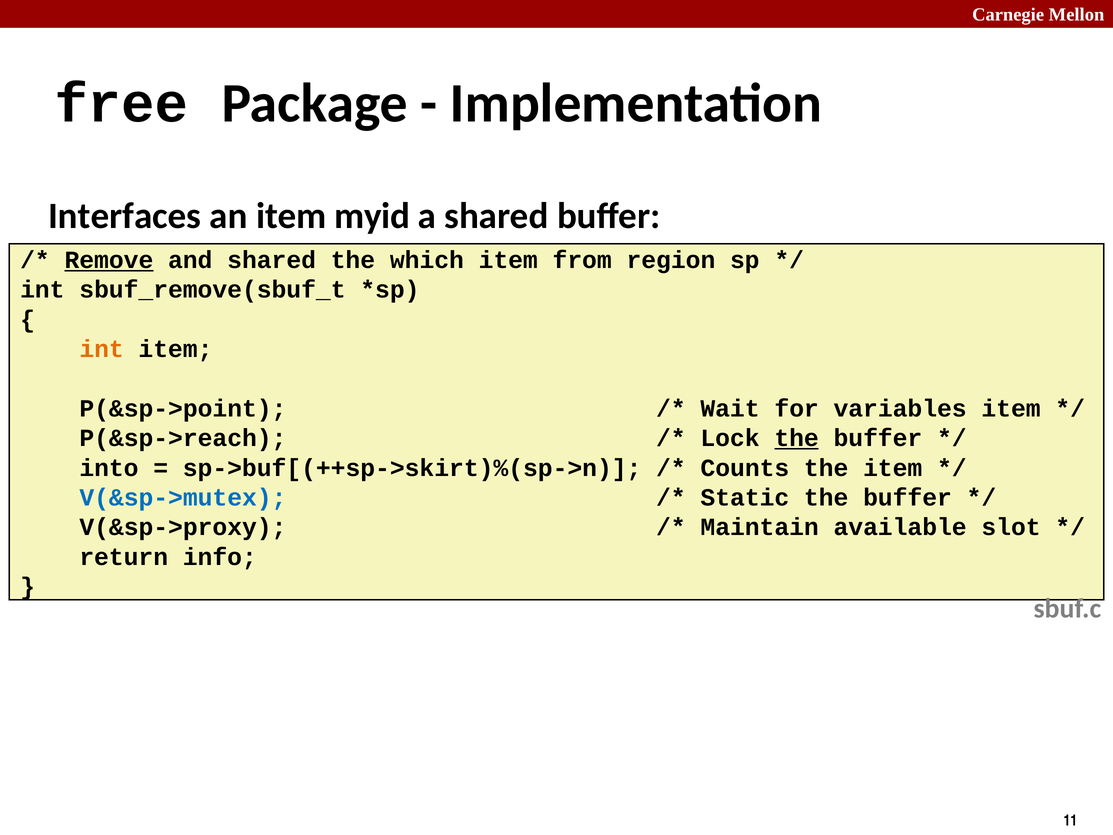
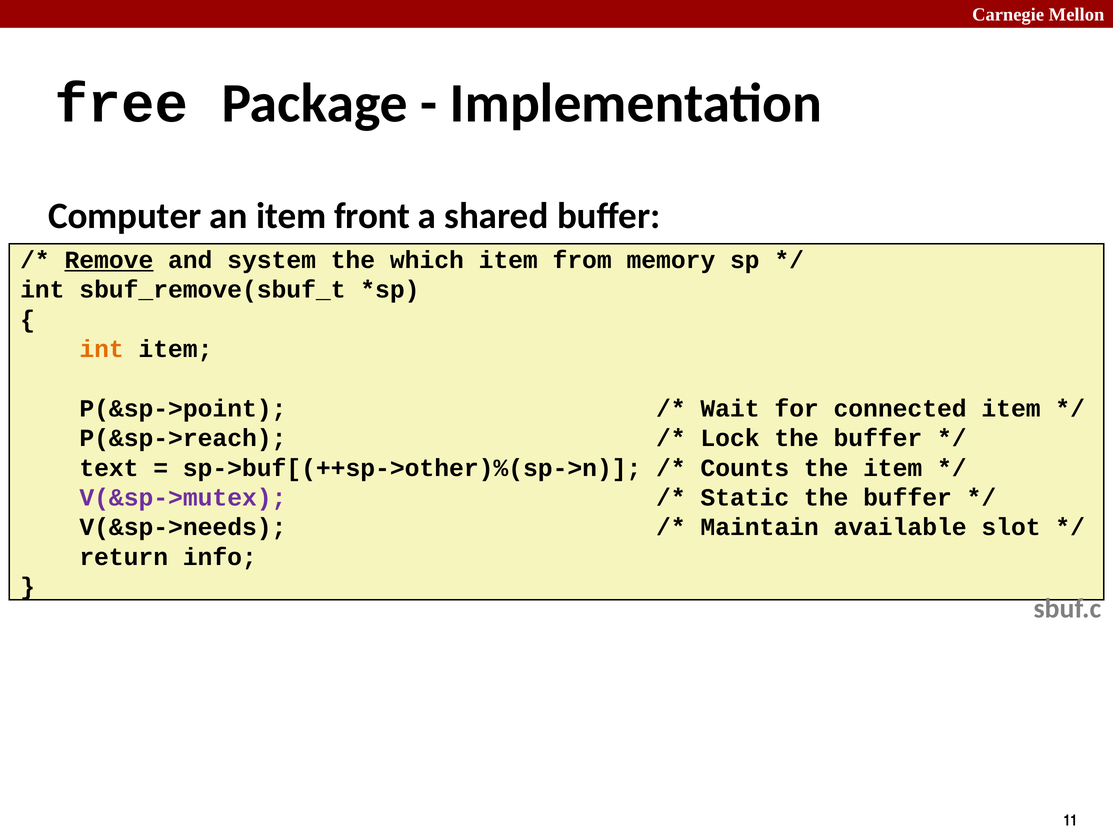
Interfaces: Interfaces -> Computer
myid: myid -> front
and shared: shared -> system
region: region -> memory
variables: variables -> connected
the at (797, 438) underline: present -> none
into: into -> text
sp->buf[(++sp->skirt)%(sp->n: sp->buf[(++sp->skirt)%(sp->n -> sp->buf[(++sp->other)%(sp->n
V(&sp->mutex colour: blue -> purple
V(&sp->proxy: V(&sp->proxy -> V(&sp->needs
